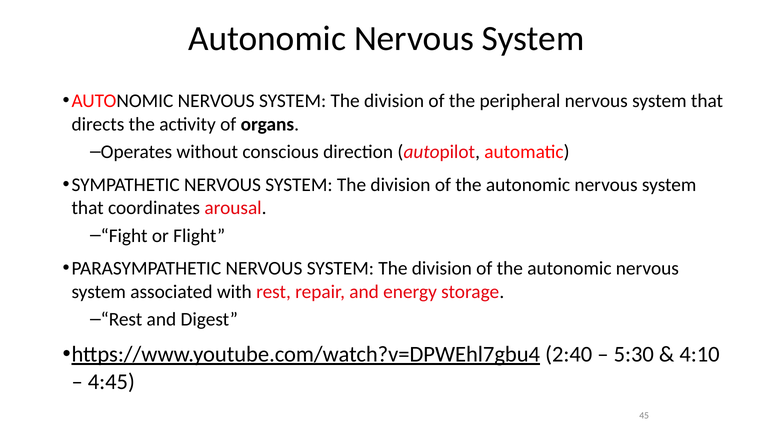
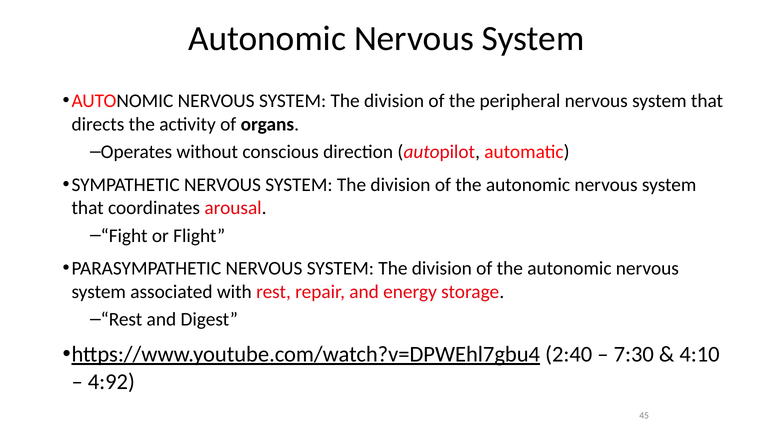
5:30: 5:30 -> 7:30
4:45: 4:45 -> 4:92
